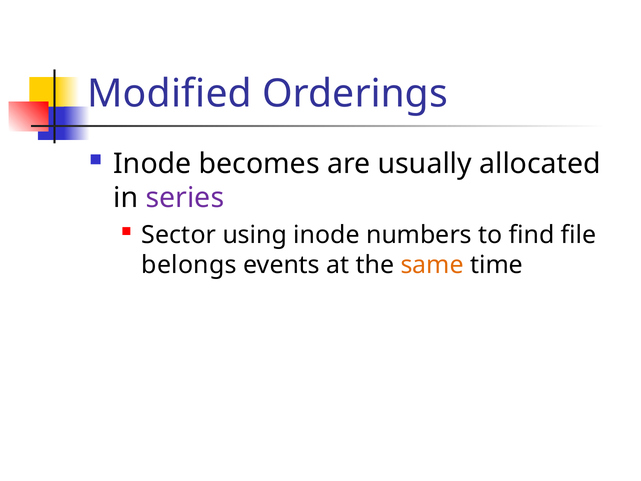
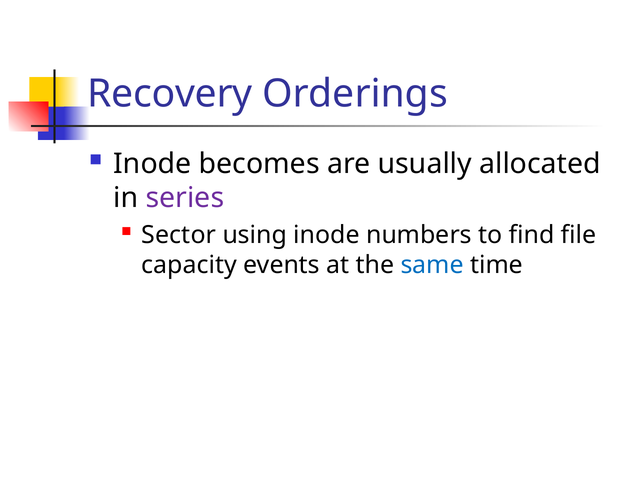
Modified: Modified -> Recovery
belongs: belongs -> capacity
same colour: orange -> blue
